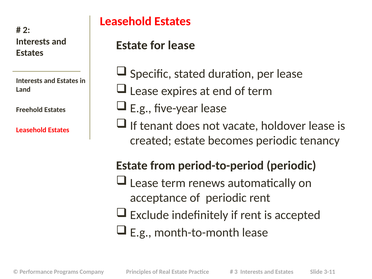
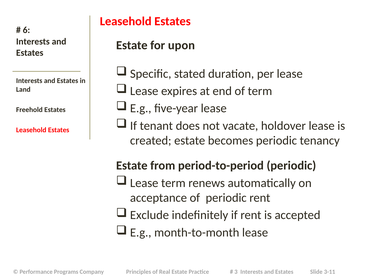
2: 2 -> 6
for lease: lease -> upon
